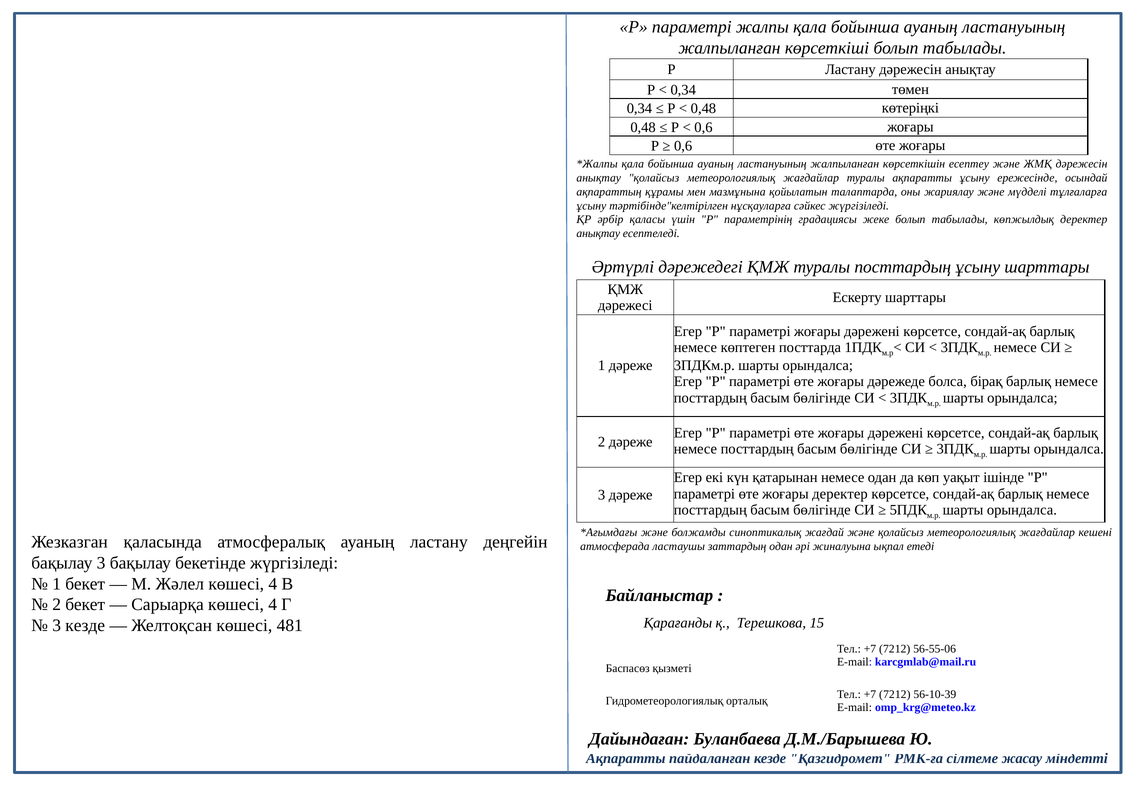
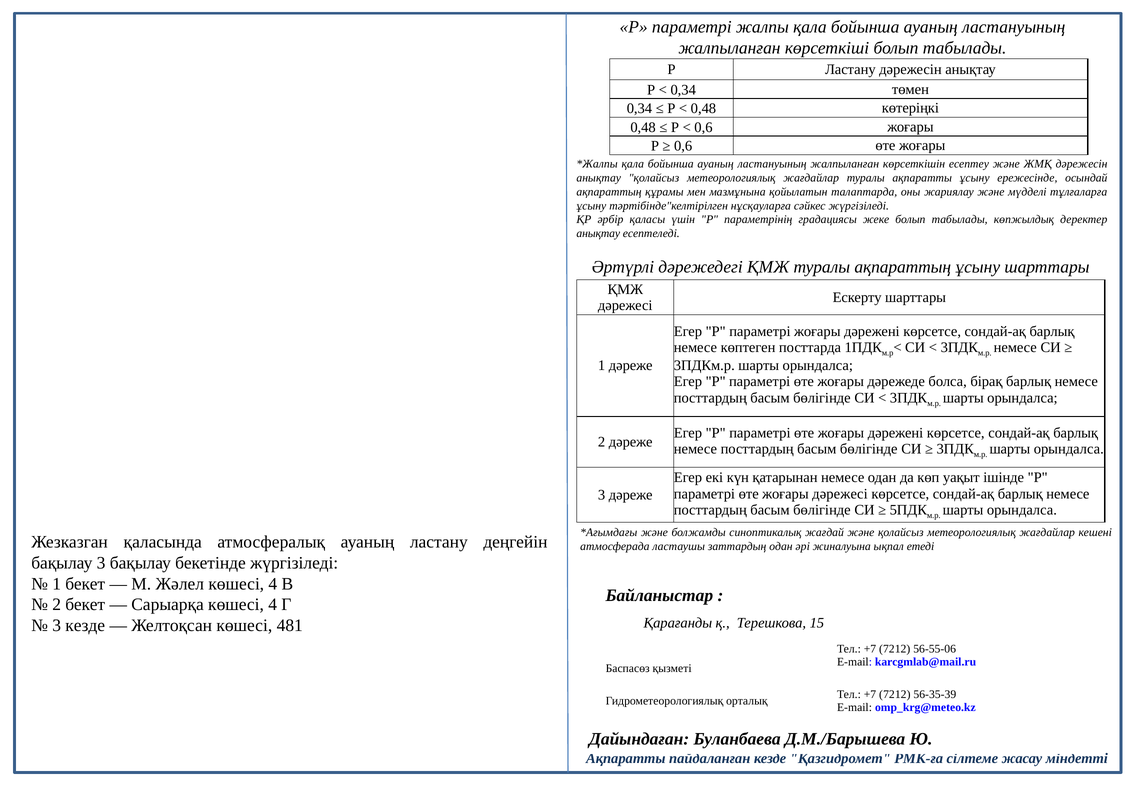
туралы посттардың: посттардың -> ақпараттың
жоғары деректер: деректер -> дәрежесі
56-10-39: 56-10-39 -> 56-35-39
